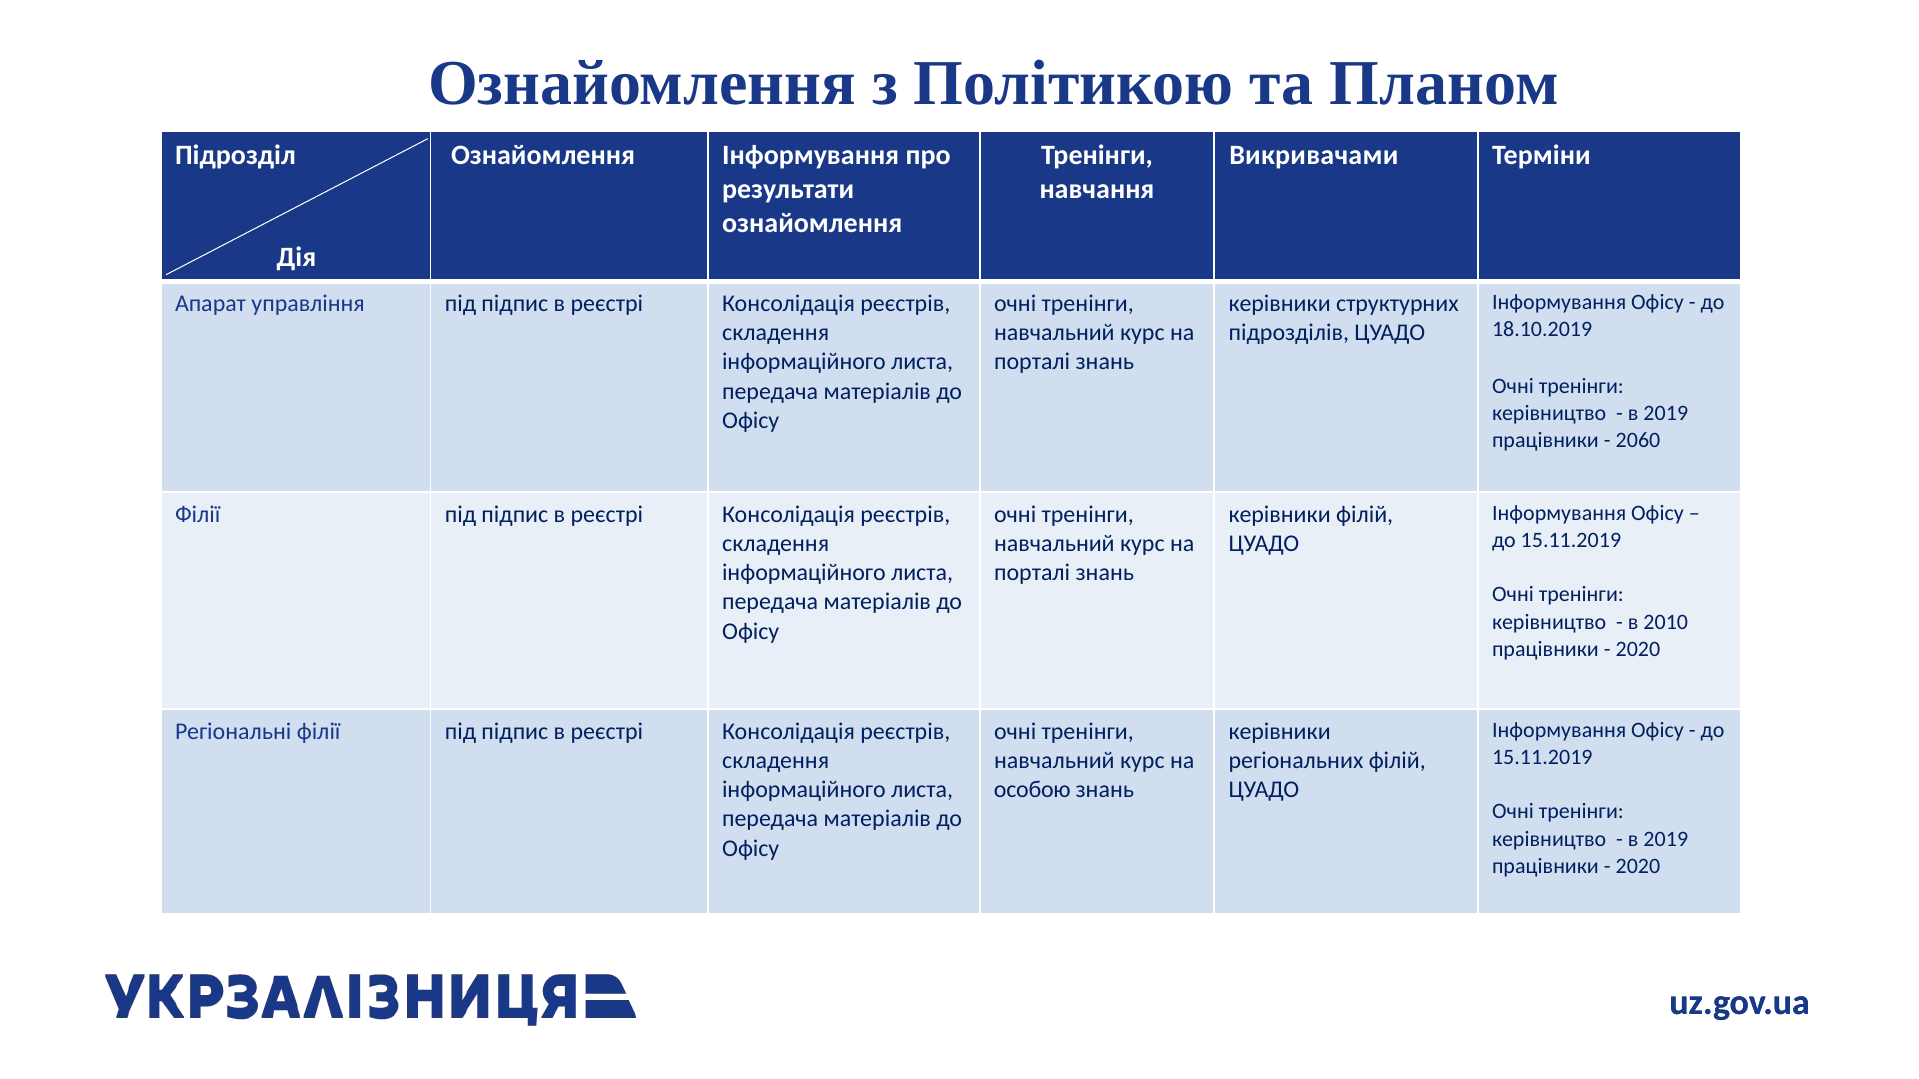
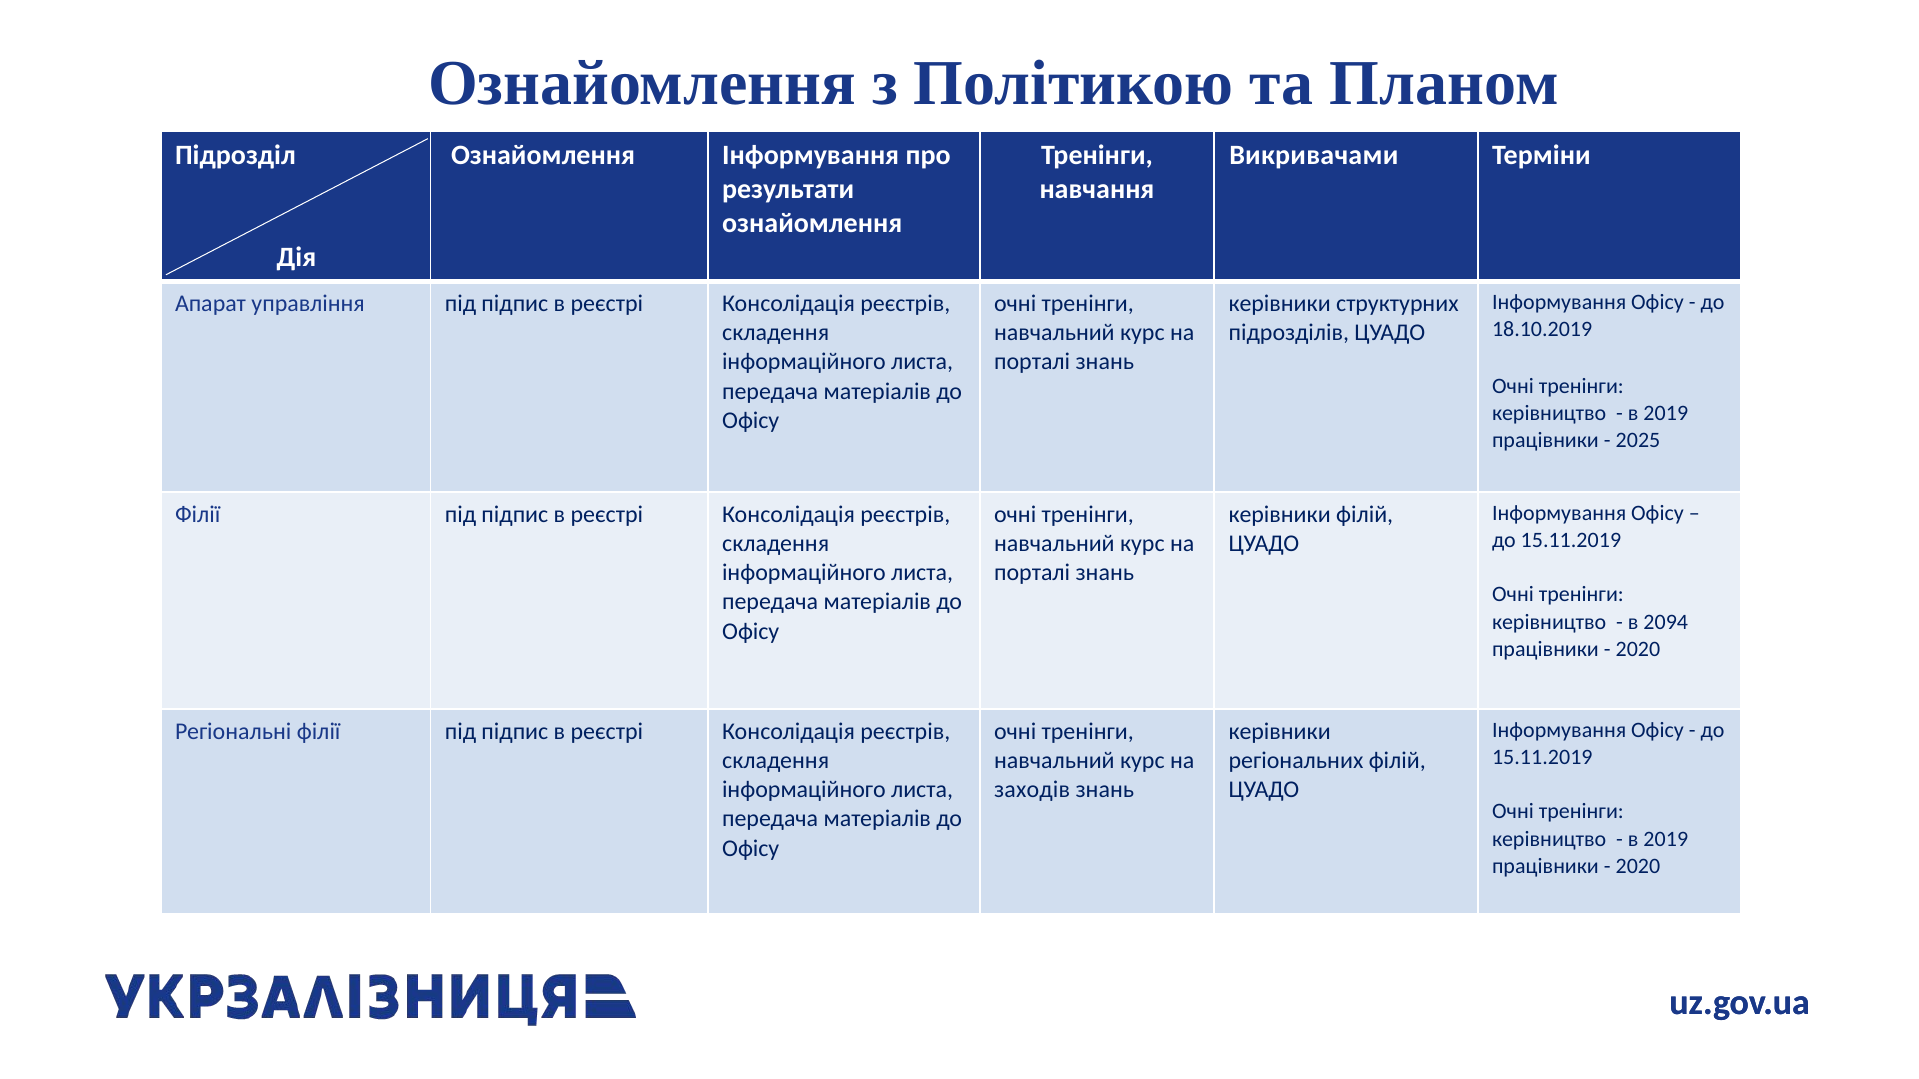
2060: 2060 -> 2025
2010: 2010 -> 2094
особою: особою -> заходів
